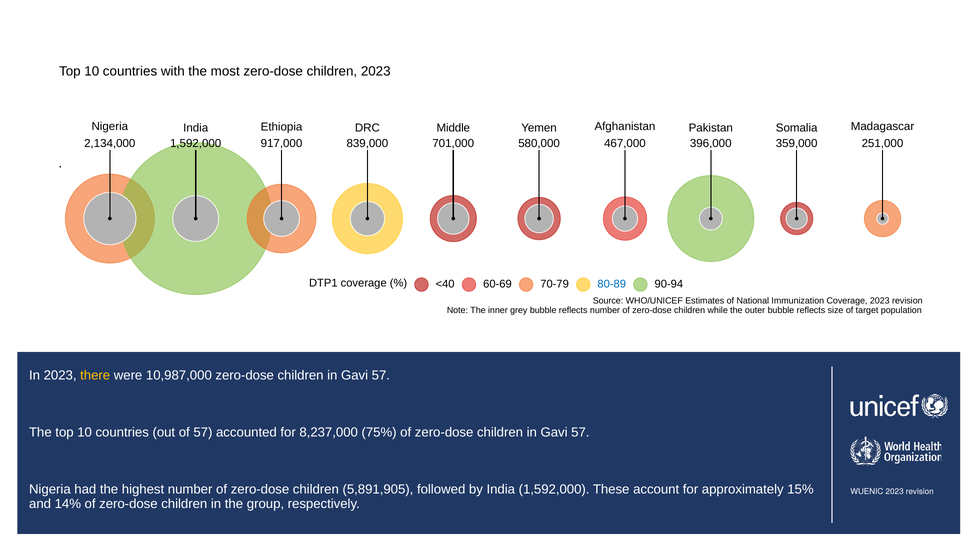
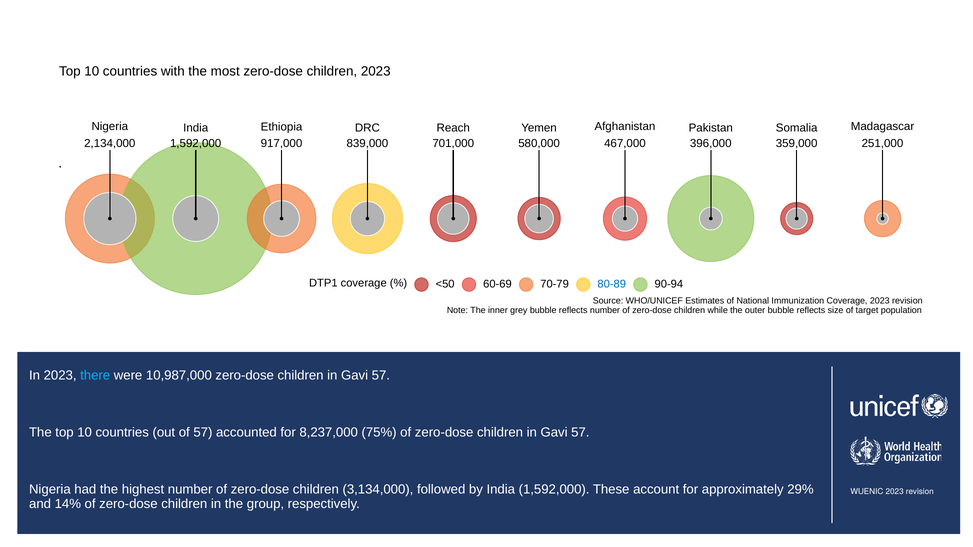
Middle: Middle -> Reach
<40: <40 -> <50
there colour: yellow -> light blue
5,891,905: 5,891,905 -> 3,134,000
15%: 15% -> 29%
